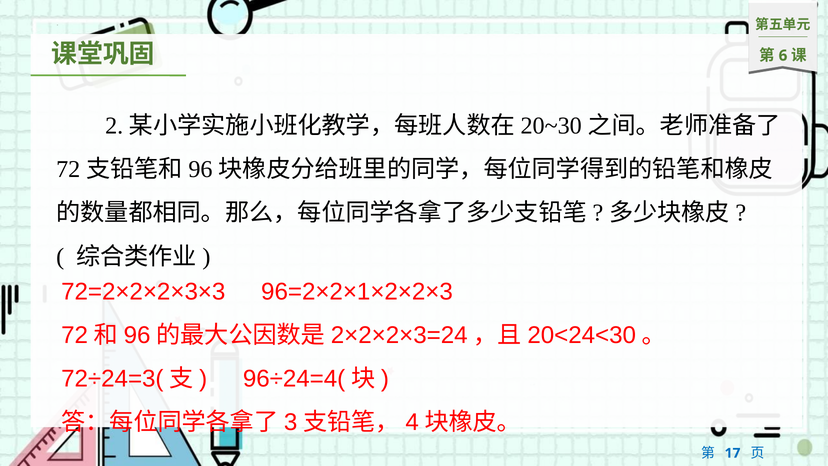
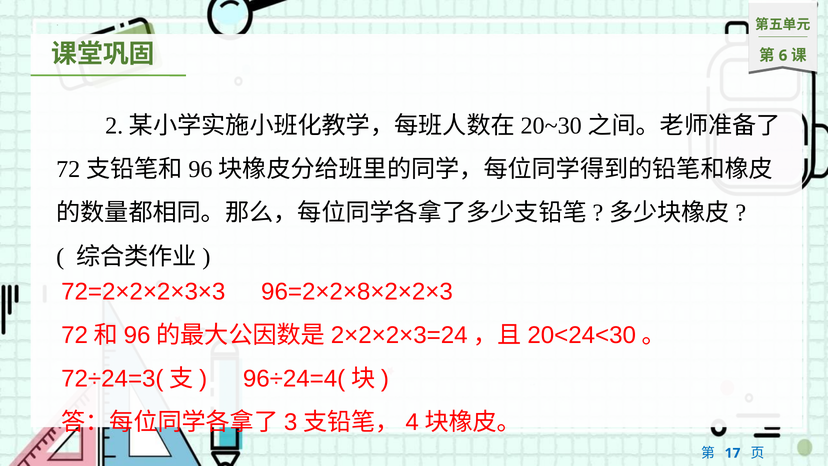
96=2×2×1×2×2×3: 96=2×2×1×2×2×3 -> 96=2×2×8×2×2×3
